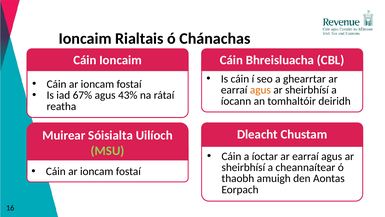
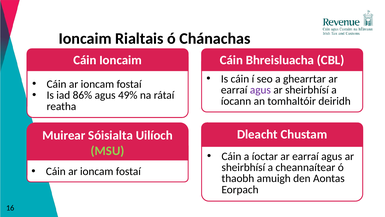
agus at (260, 90) colour: orange -> purple
67%: 67% -> 86%
43%: 43% -> 49%
